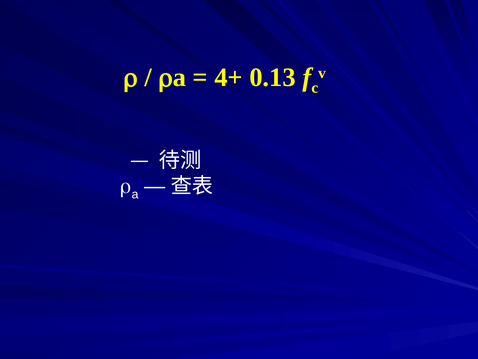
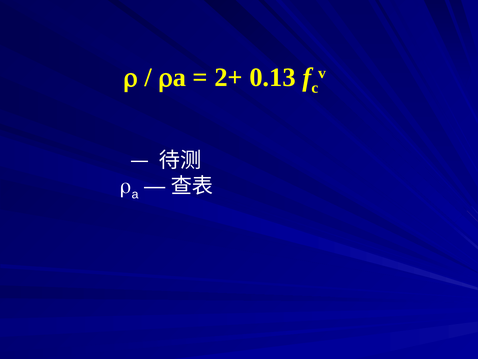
4+: 4+ -> 2+
